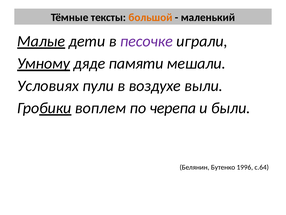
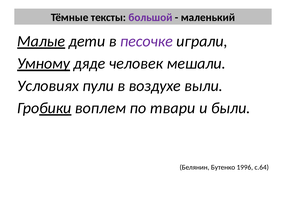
большой colour: orange -> purple
памяти: памяти -> человек
черепа: черепа -> твари
